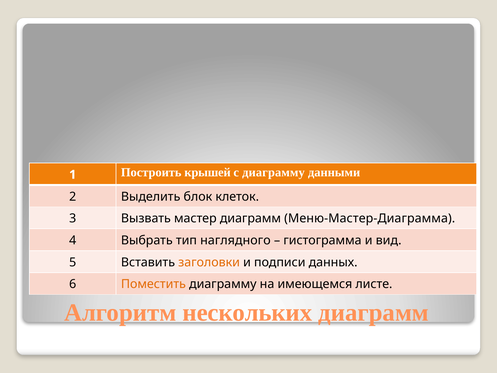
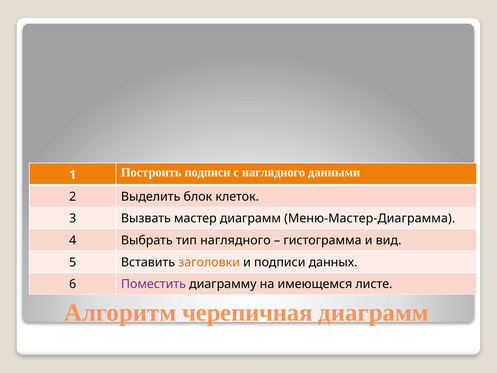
Построить крышей: крышей -> подписи
с диаграмму: диаграмму -> наглядного
Поместить colour: orange -> purple
нескольких: нескольких -> черепичная
